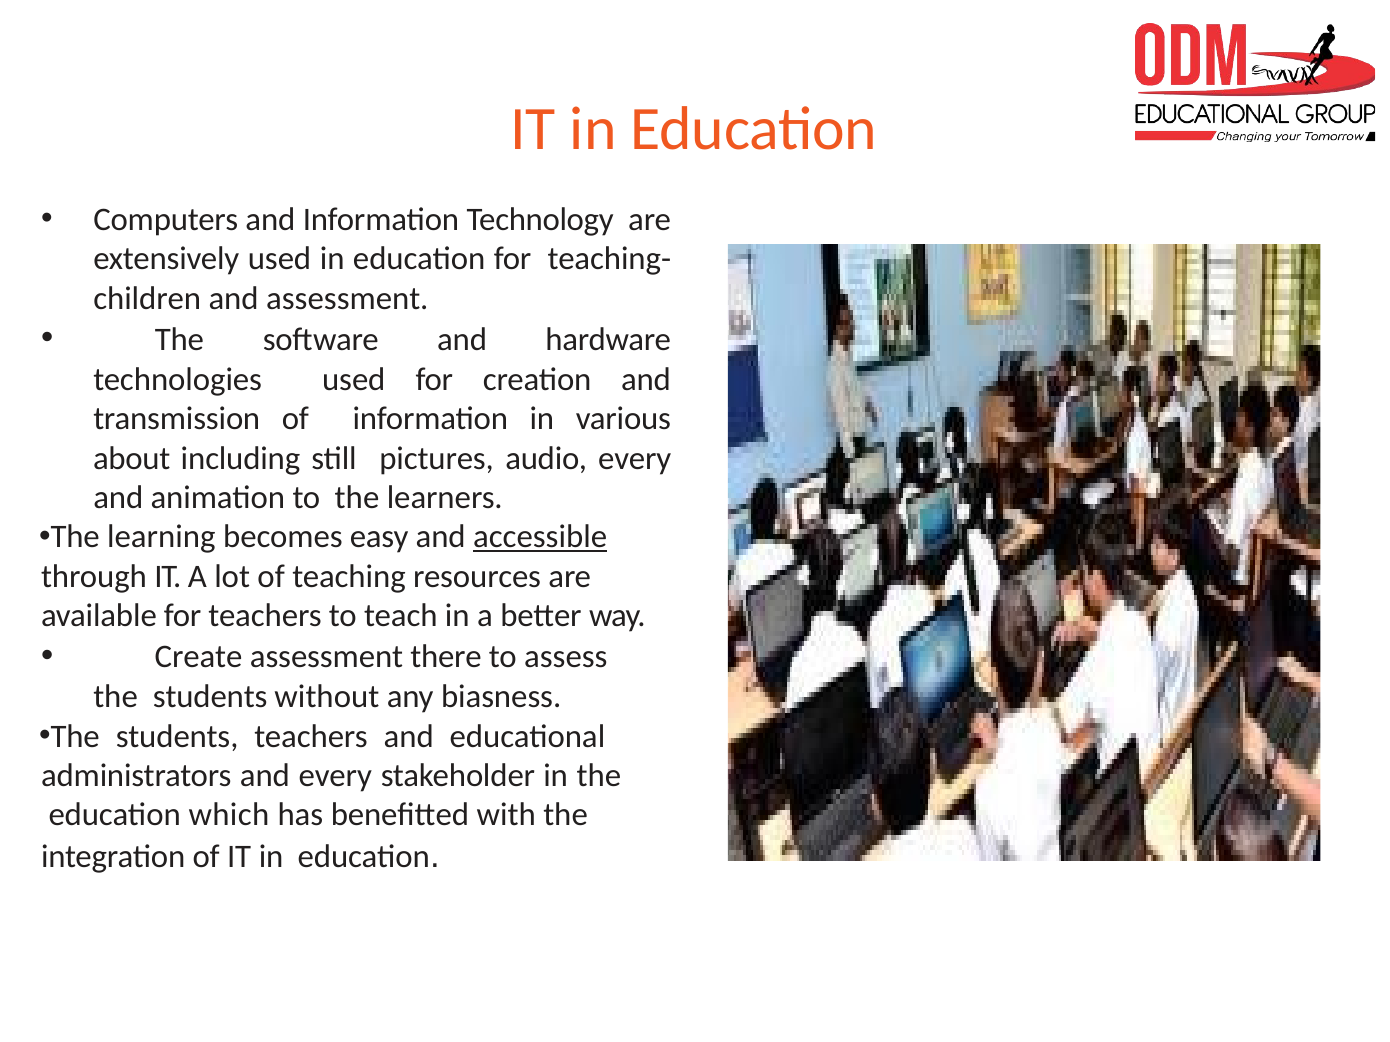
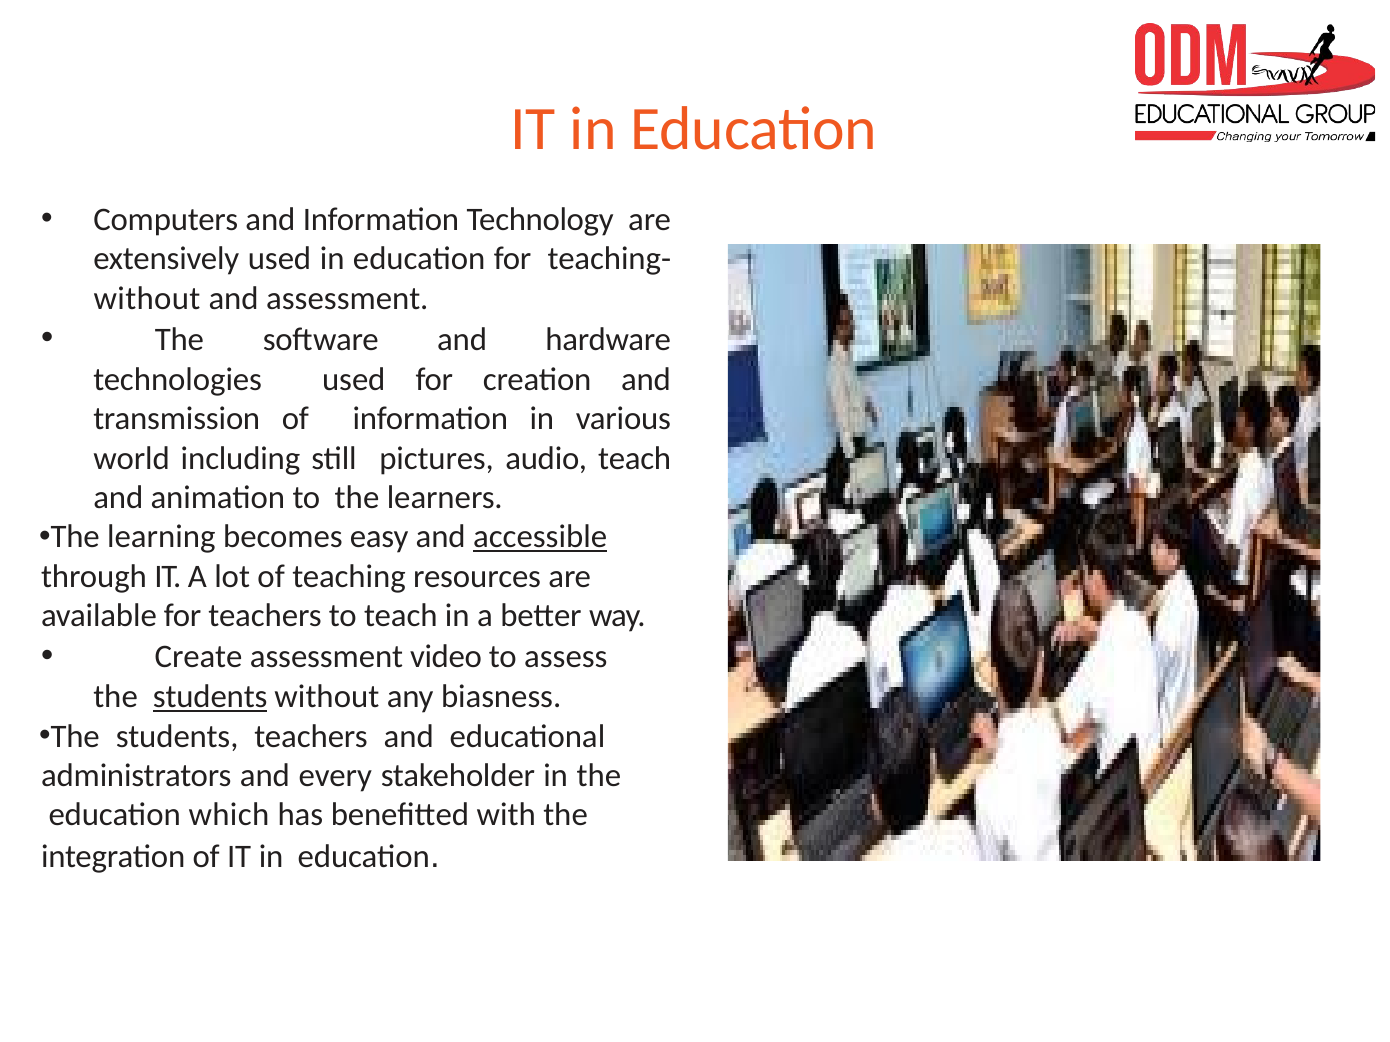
children at (147, 299): children -> without
about: about -> world
audio every: every -> teach
there: there -> video
students at (210, 697) underline: none -> present
